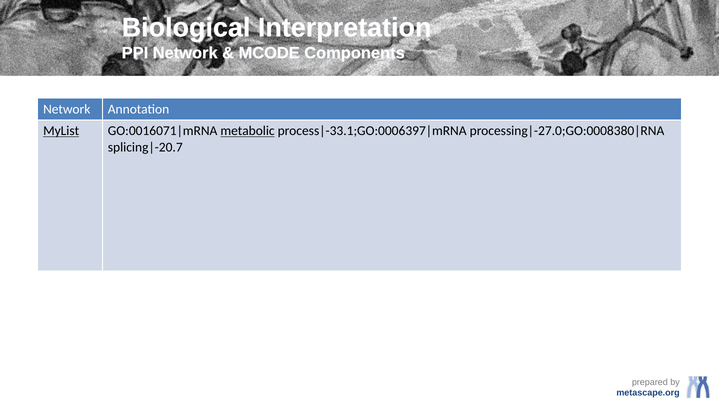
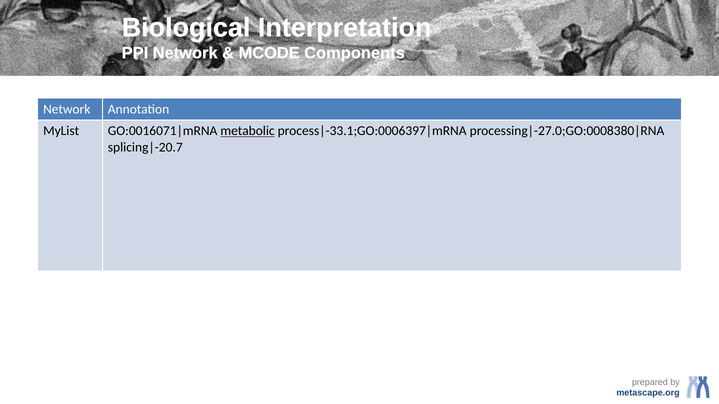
MyList underline: present -> none
